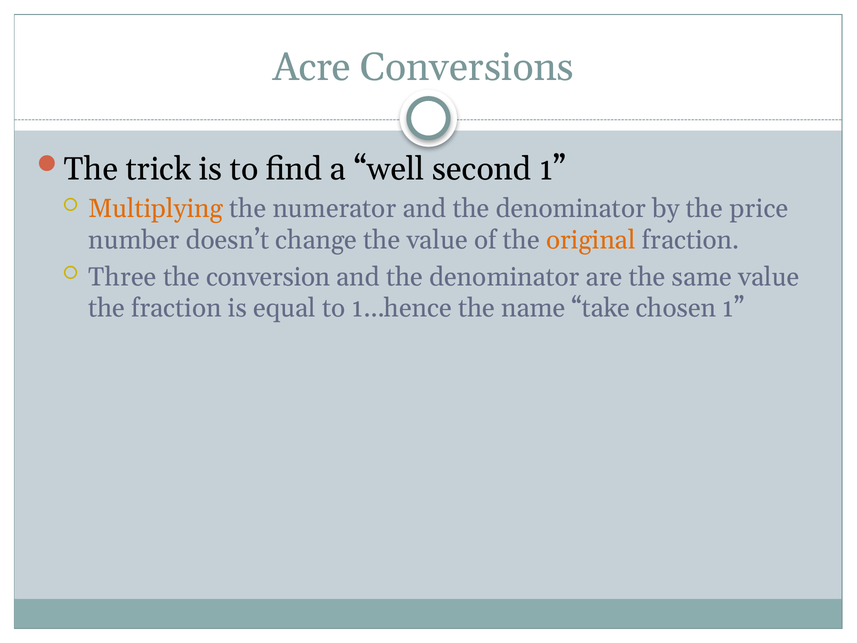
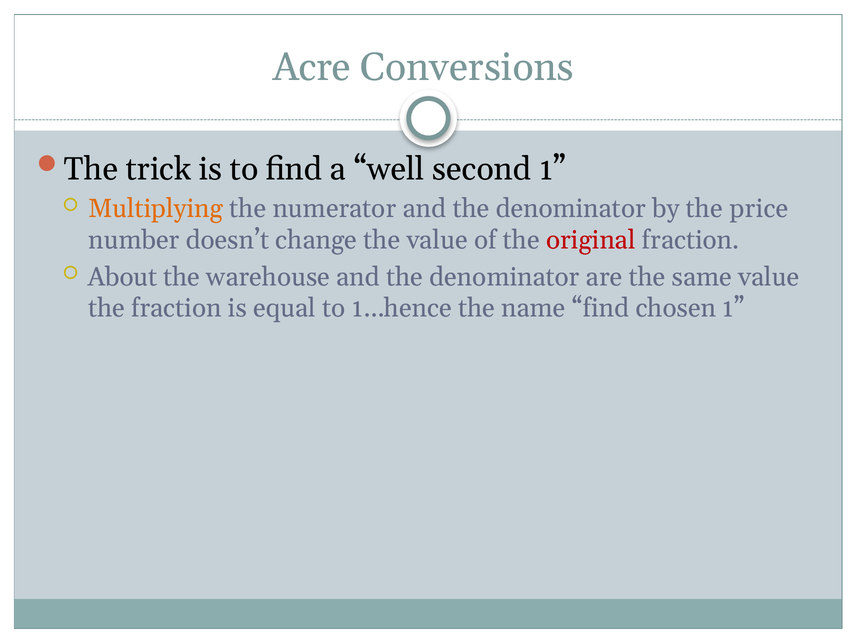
original colour: orange -> red
Three: Three -> About
conversion: conversion -> warehouse
name take: take -> find
